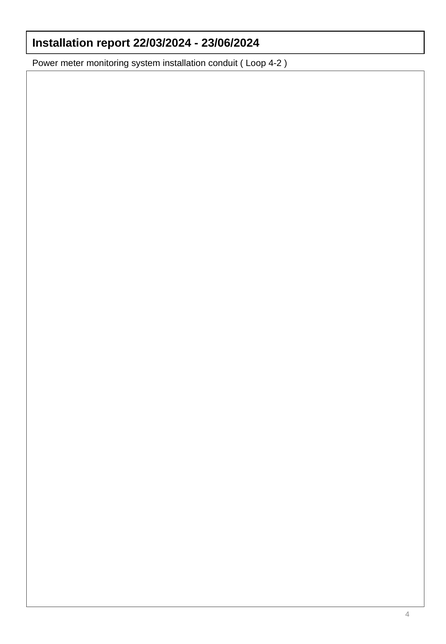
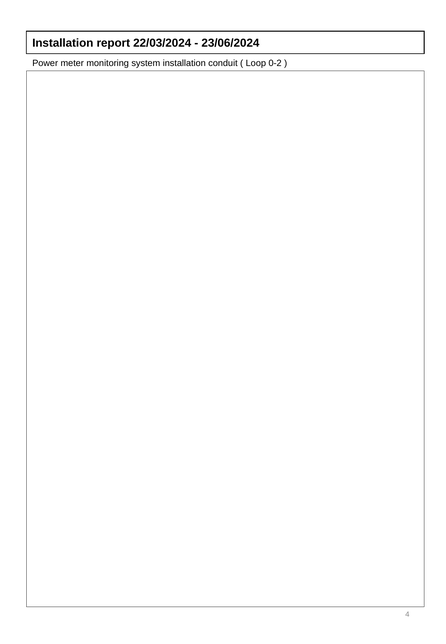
4-2: 4-2 -> 0-2
